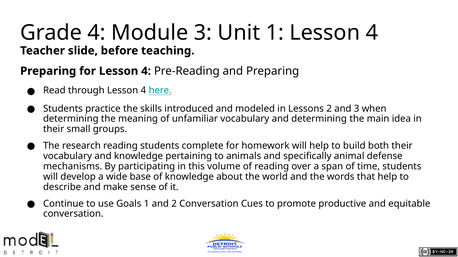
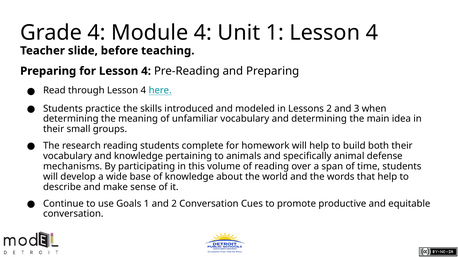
Module 3: 3 -> 4
